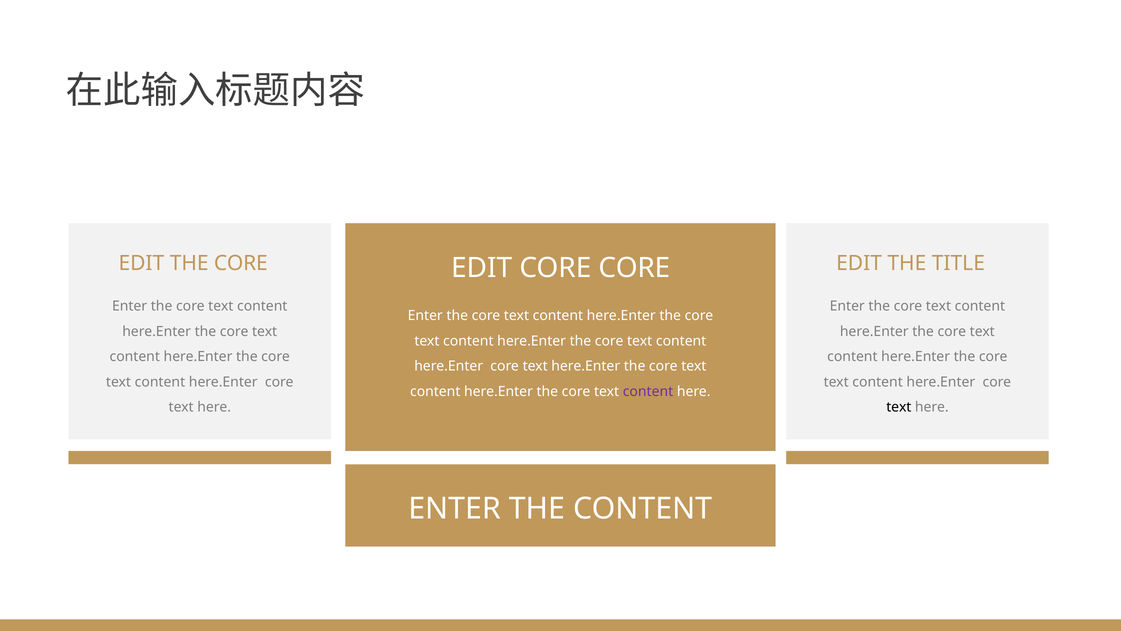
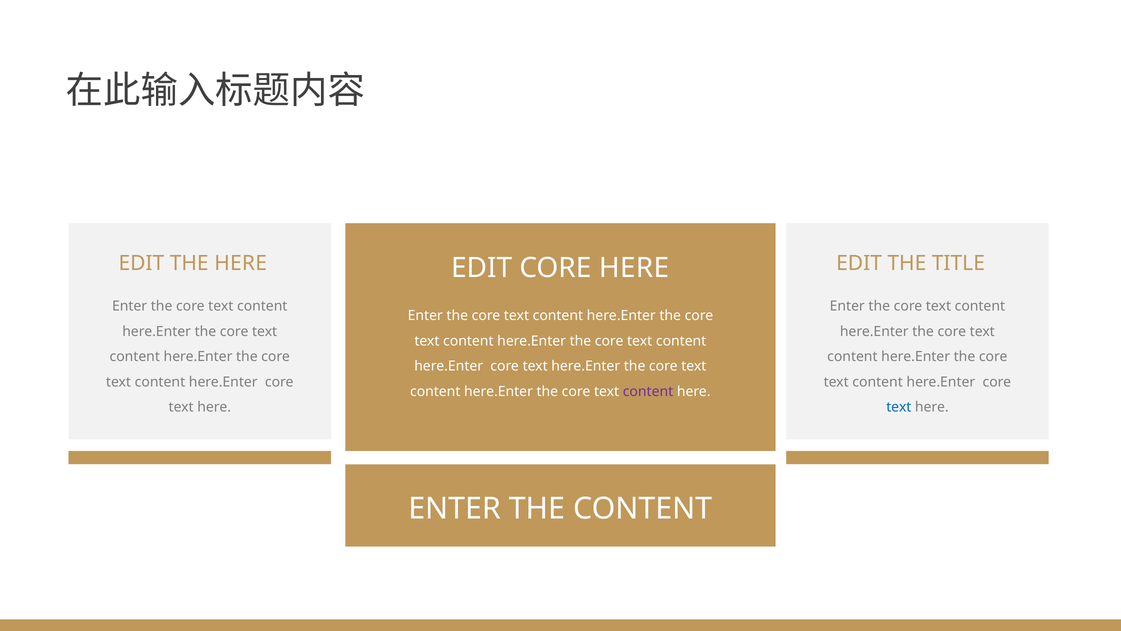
EDIT THE CORE: CORE -> HERE
CORE CORE: CORE -> HERE
text at (899, 407) colour: black -> blue
